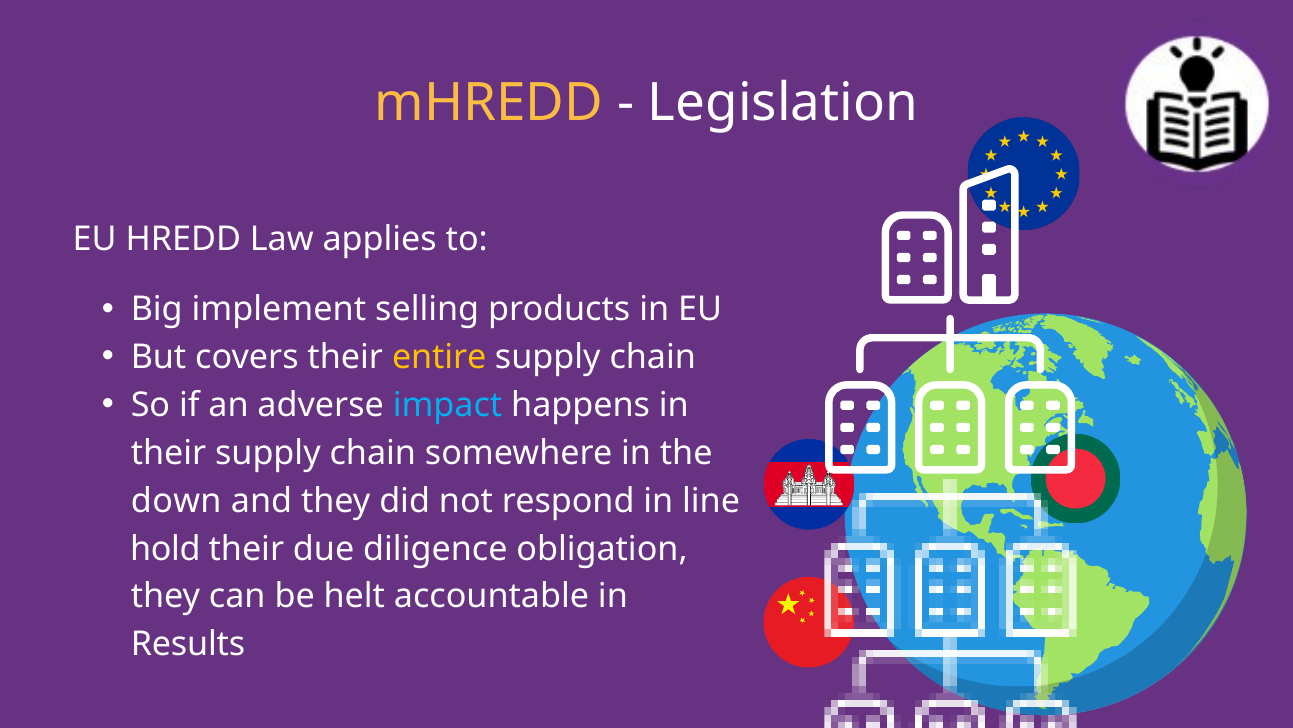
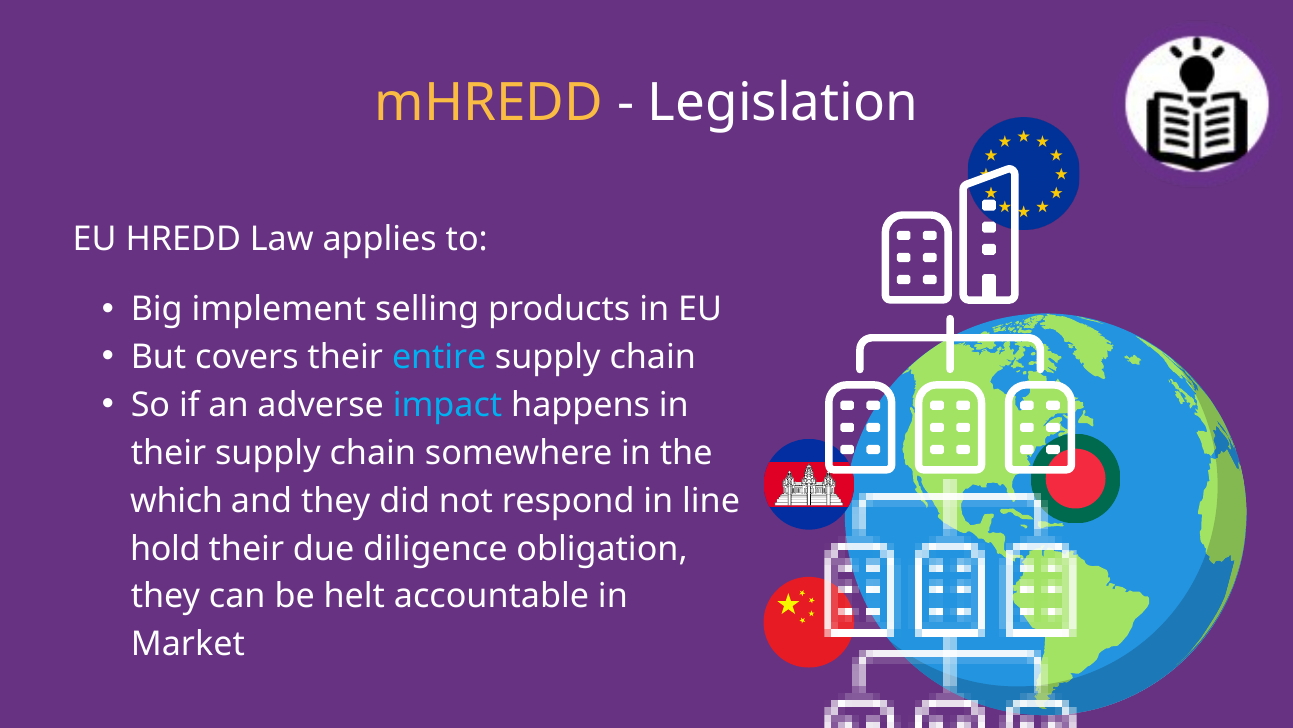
entire colour: yellow -> light blue
down: down -> which
Results: Results -> Market
